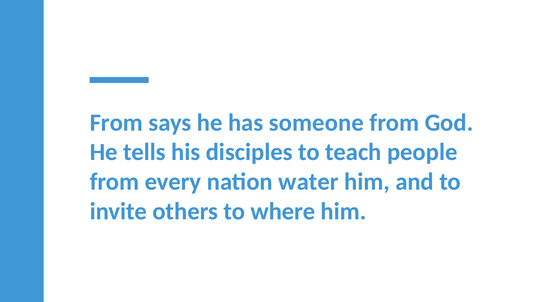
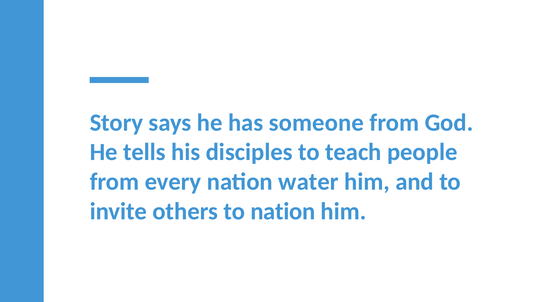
From at (116, 123): From -> Story
to where: where -> nation
